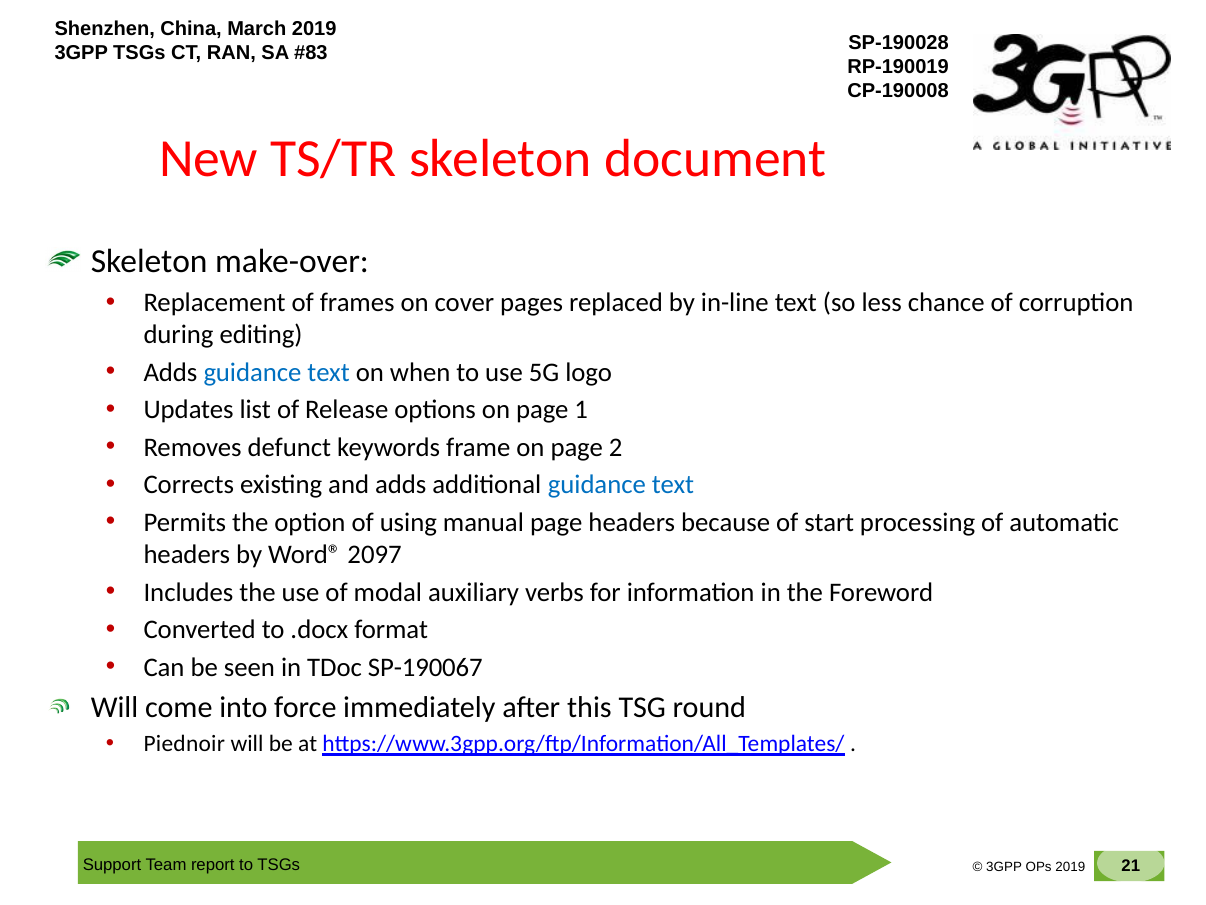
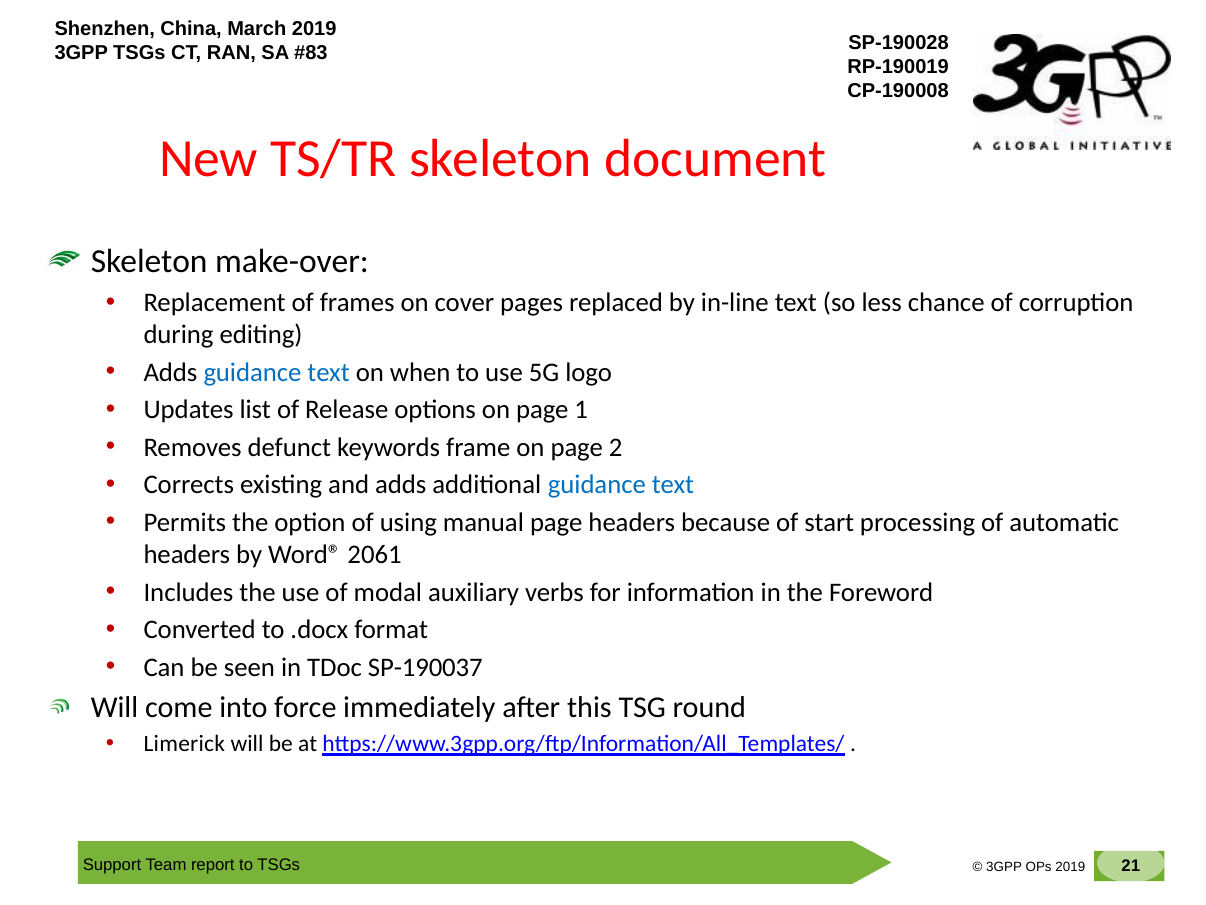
2097: 2097 -> 2061
SP-190067: SP-190067 -> SP-190037
Piednoir: Piednoir -> Limerick
